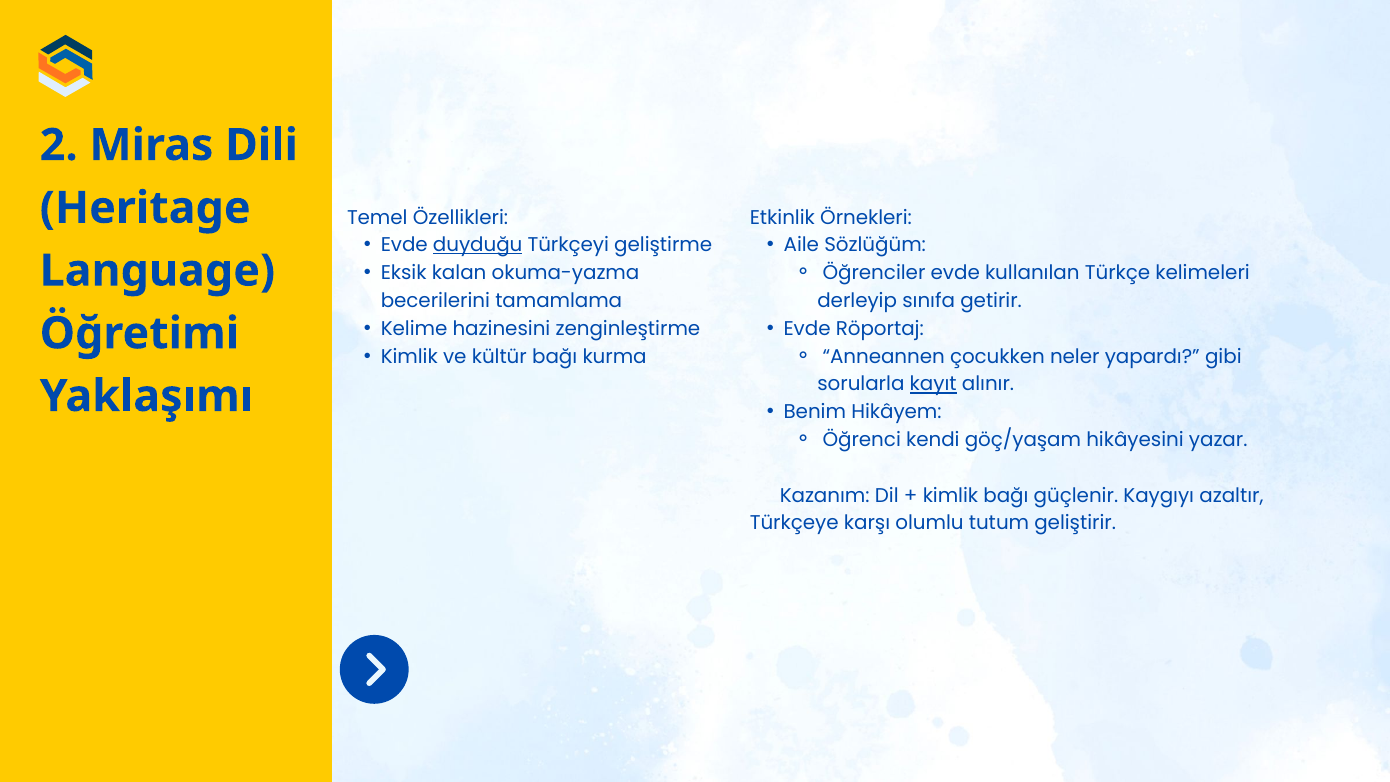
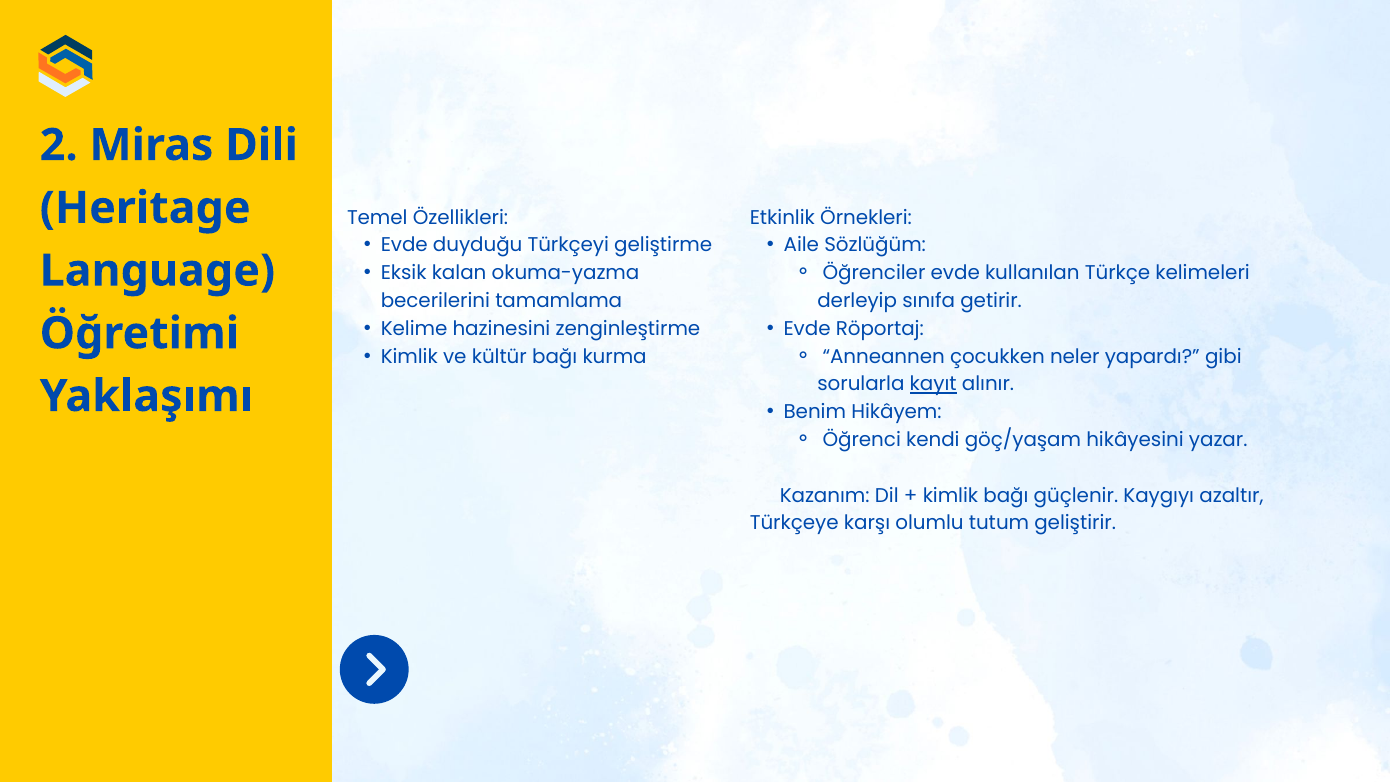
duyduğu underline: present -> none
